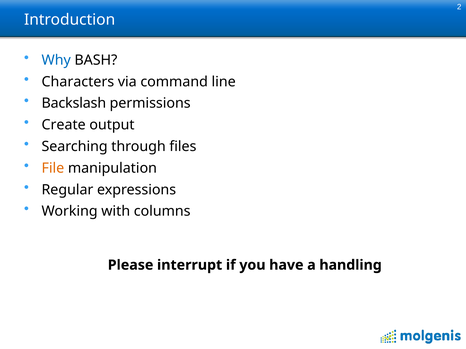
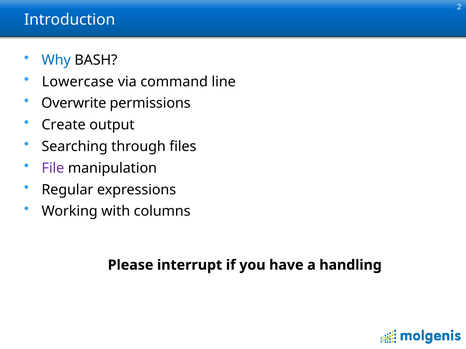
Characters: Characters -> Lowercase
Backslash: Backslash -> Overwrite
File colour: orange -> purple
